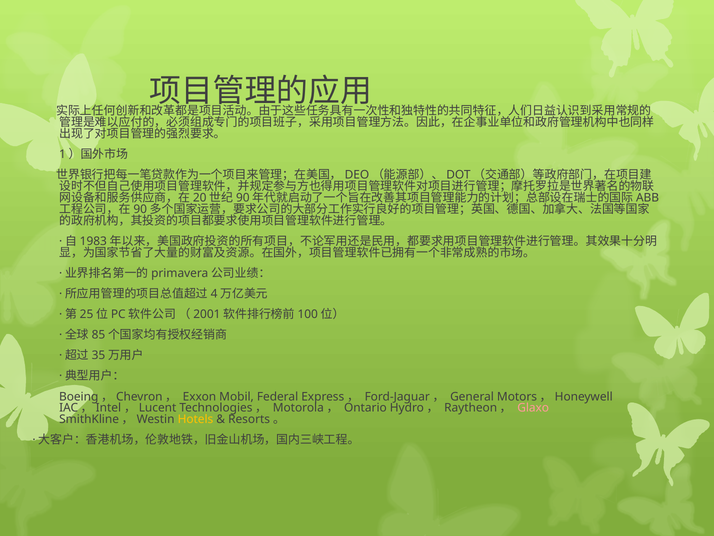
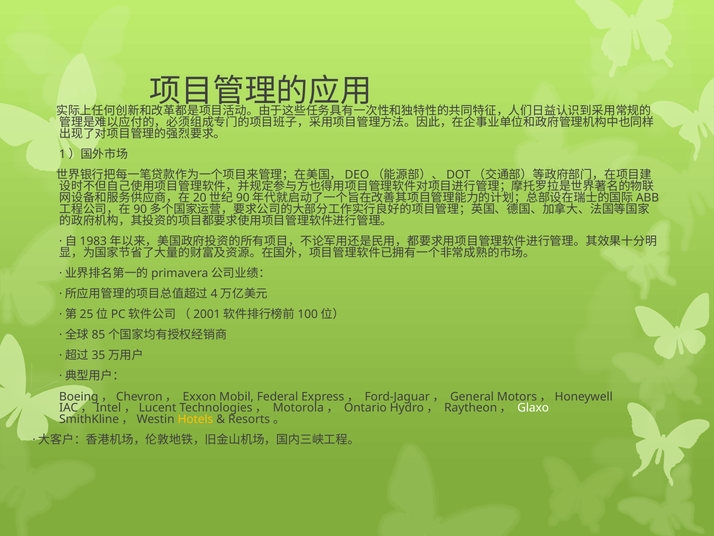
Glaxo colour: pink -> white
